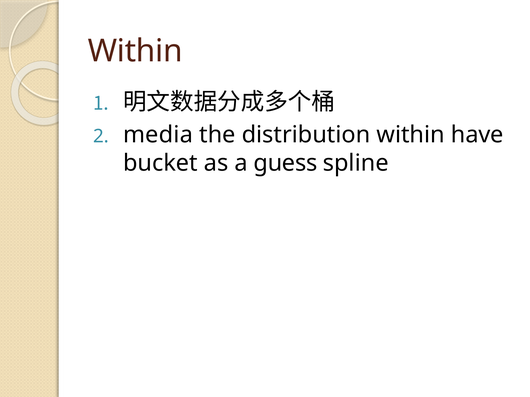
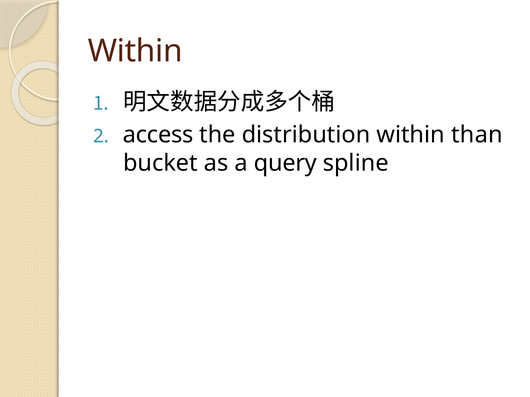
media: media -> access
have: have -> than
guess: guess -> query
